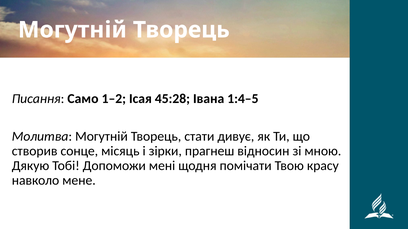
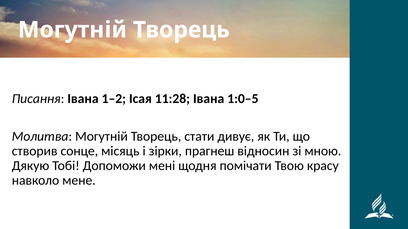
Писання Само: Само -> Івана
45:28: 45:28 -> 11:28
1:4–5: 1:4–5 -> 1:0–5
